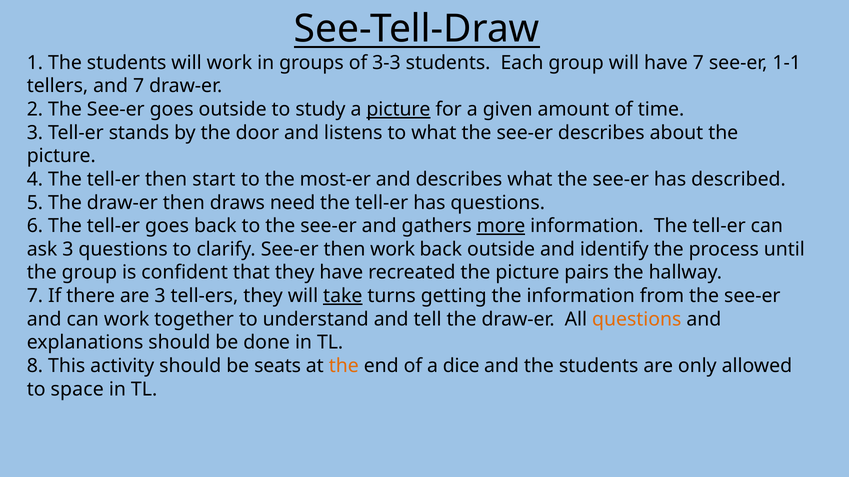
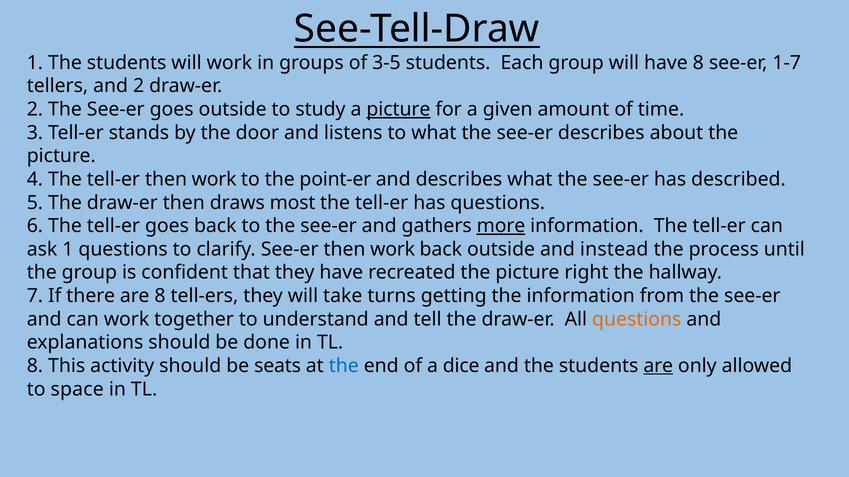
3-3: 3-3 -> 3-5
have 7: 7 -> 8
1-1: 1-1 -> 1-7
and 7: 7 -> 2
tell-er then start: start -> work
most-er: most-er -> point-er
need: need -> most
ask 3: 3 -> 1
identify: identify -> instead
pairs: pairs -> right
are 3: 3 -> 8
take underline: present -> none
the at (344, 366) colour: orange -> blue
are at (658, 366) underline: none -> present
